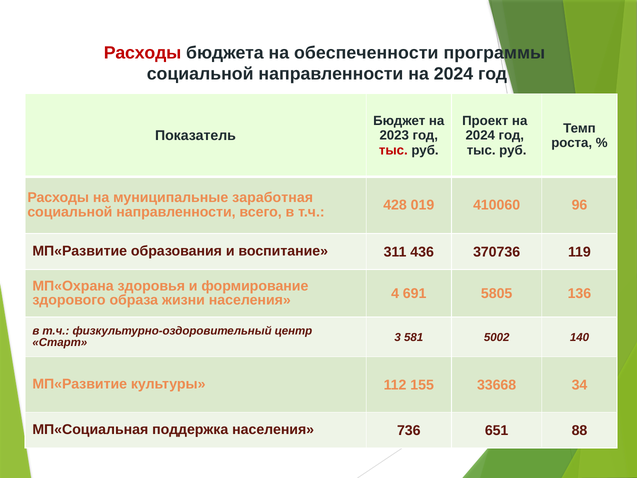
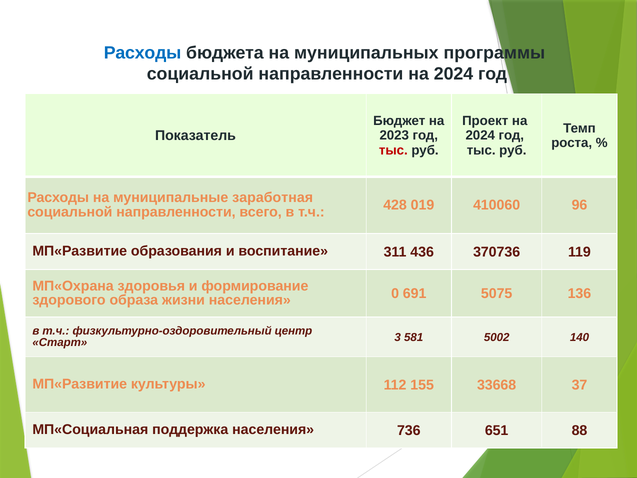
Расходы at (143, 53) colour: red -> blue
обеспеченности: обеспеченности -> муниципальных
4: 4 -> 0
5805: 5805 -> 5075
34: 34 -> 37
